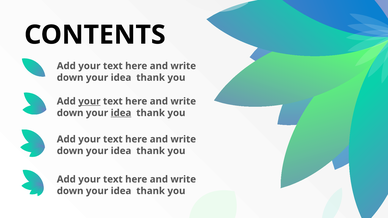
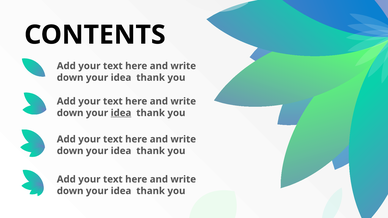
your at (89, 101) underline: present -> none
